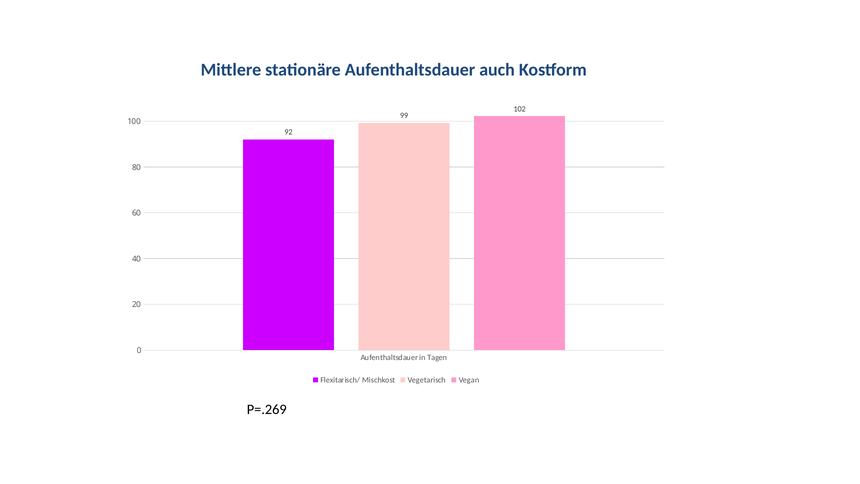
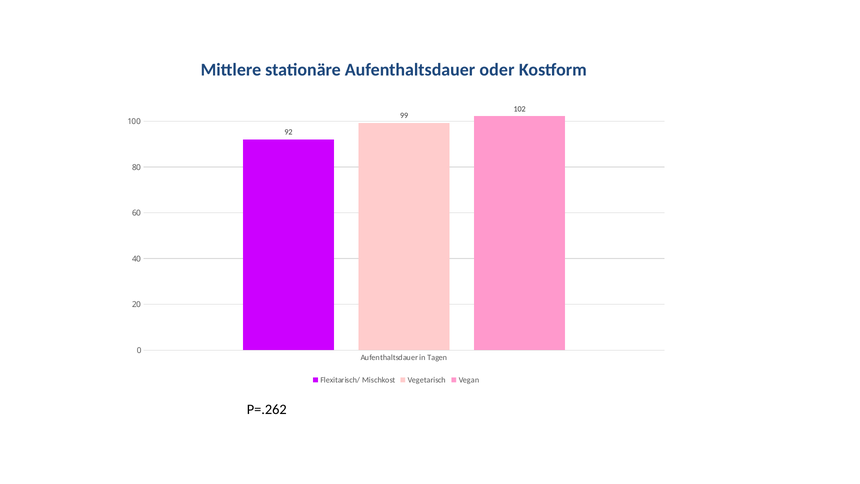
auch: auch -> oder
P=.269: P=.269 -> P=.262
